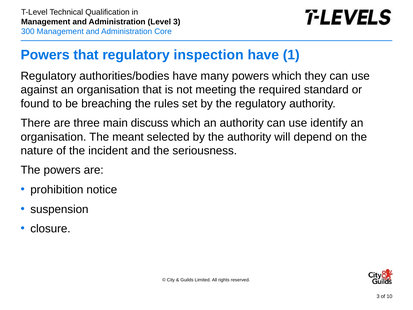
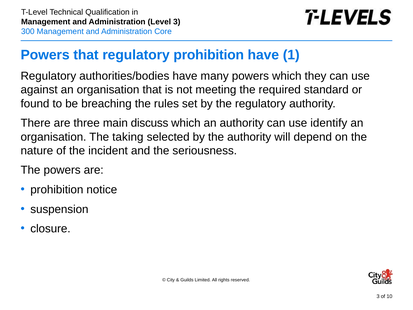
regulatory inspection: inspection -> prohibition
meant: meant -> taking
